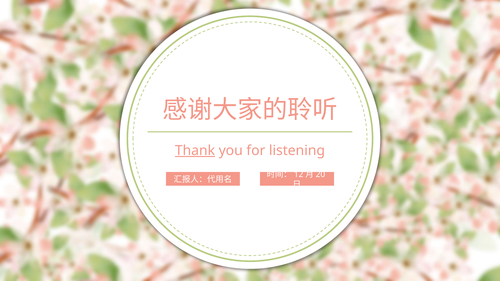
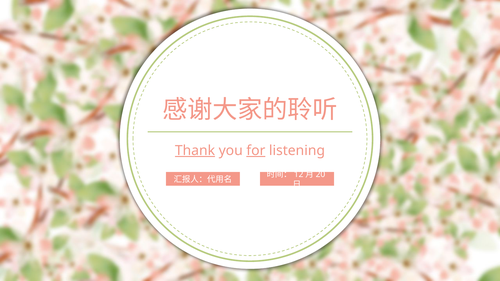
for underline: none -> present
